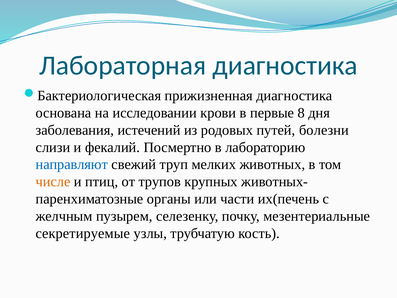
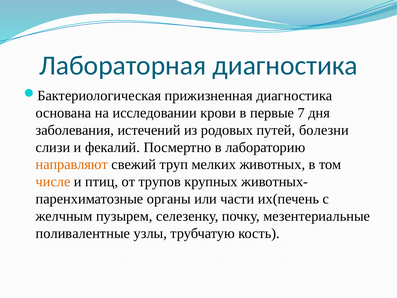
8: 8 -> 7
направляют colour: blue -> orange
секретируемые: секретируемые -> поливалентные
